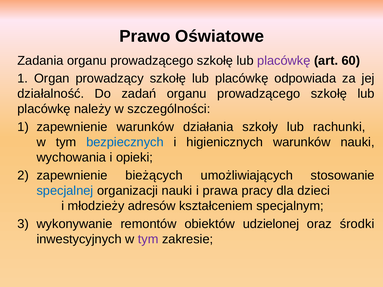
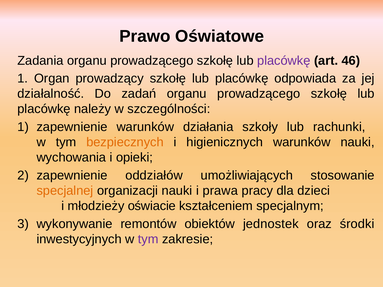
60: 60 -> 46
bezpiecznych colour: blue -> orange
bieżących: bieżących -> oddziałów
specjalnej colour: blue -> orange
adresów: adresów -> oświacie
udzielonej: udzielonej -> jednostek
